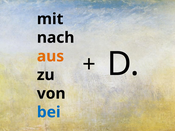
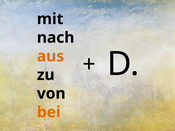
bei colour: blue -> orange
